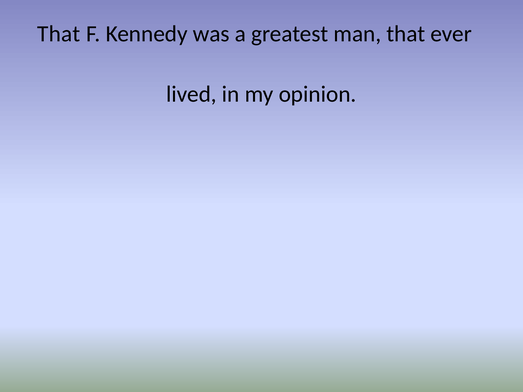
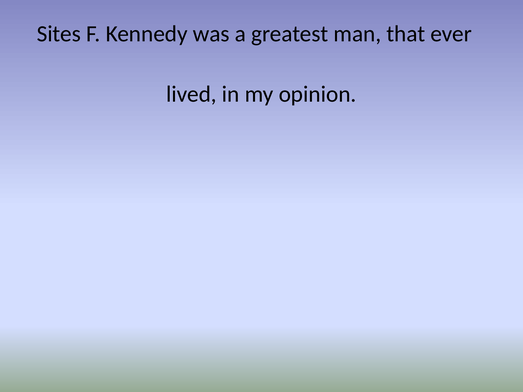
That at (59, 34): That -> Sites
